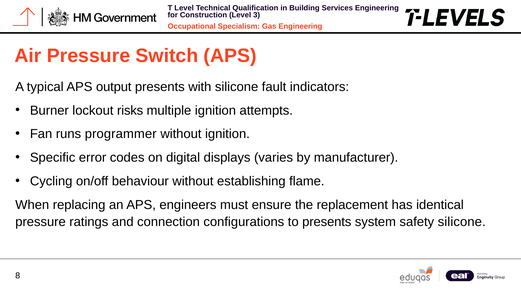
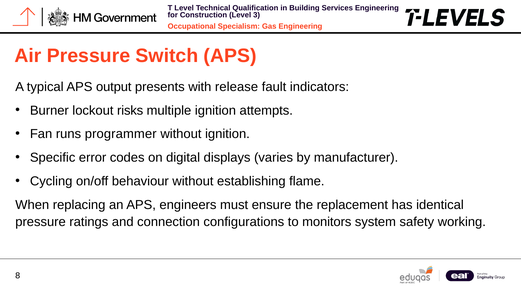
with silicone: silicone -> release
to presents: presents -> monitors
safety silicone: silicone -> working
